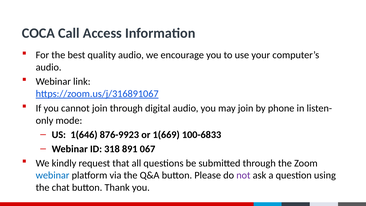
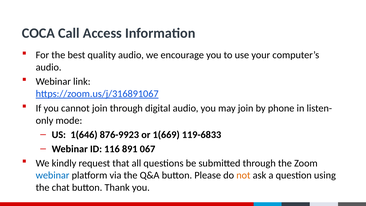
100-6833: 100-6833 -> 119-6833
318: 318 -> 116
not colour: purple -> orange
